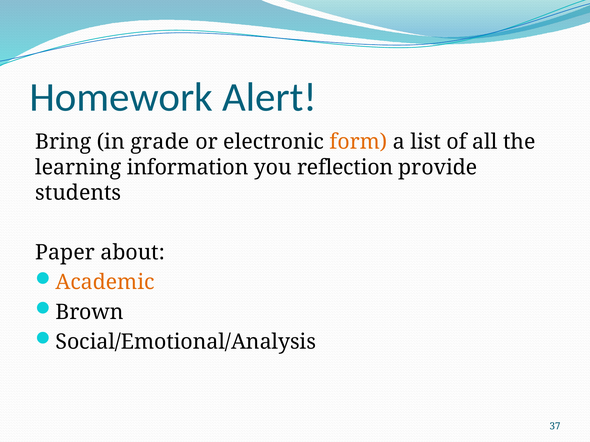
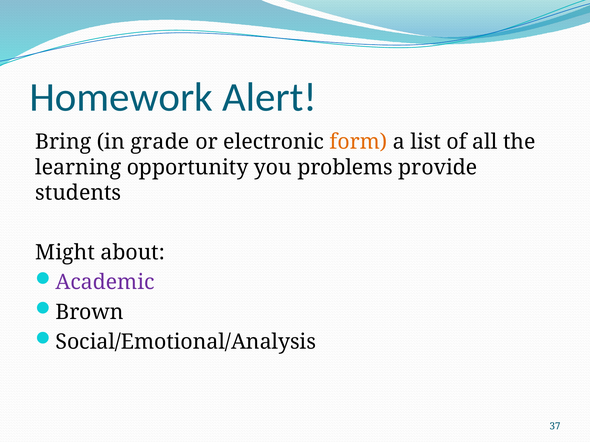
information: information -> opportunity
reflection: reflection -> problems
Paper: Paper -> Might
Academic colour: orange -> purple
